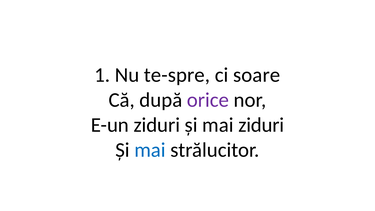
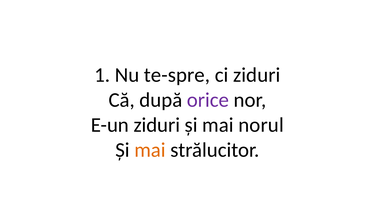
ci soare: soare -> ziduri
mai ziduri: ziduri -> norul
mai at (150, 150) colour: blue -> orange
